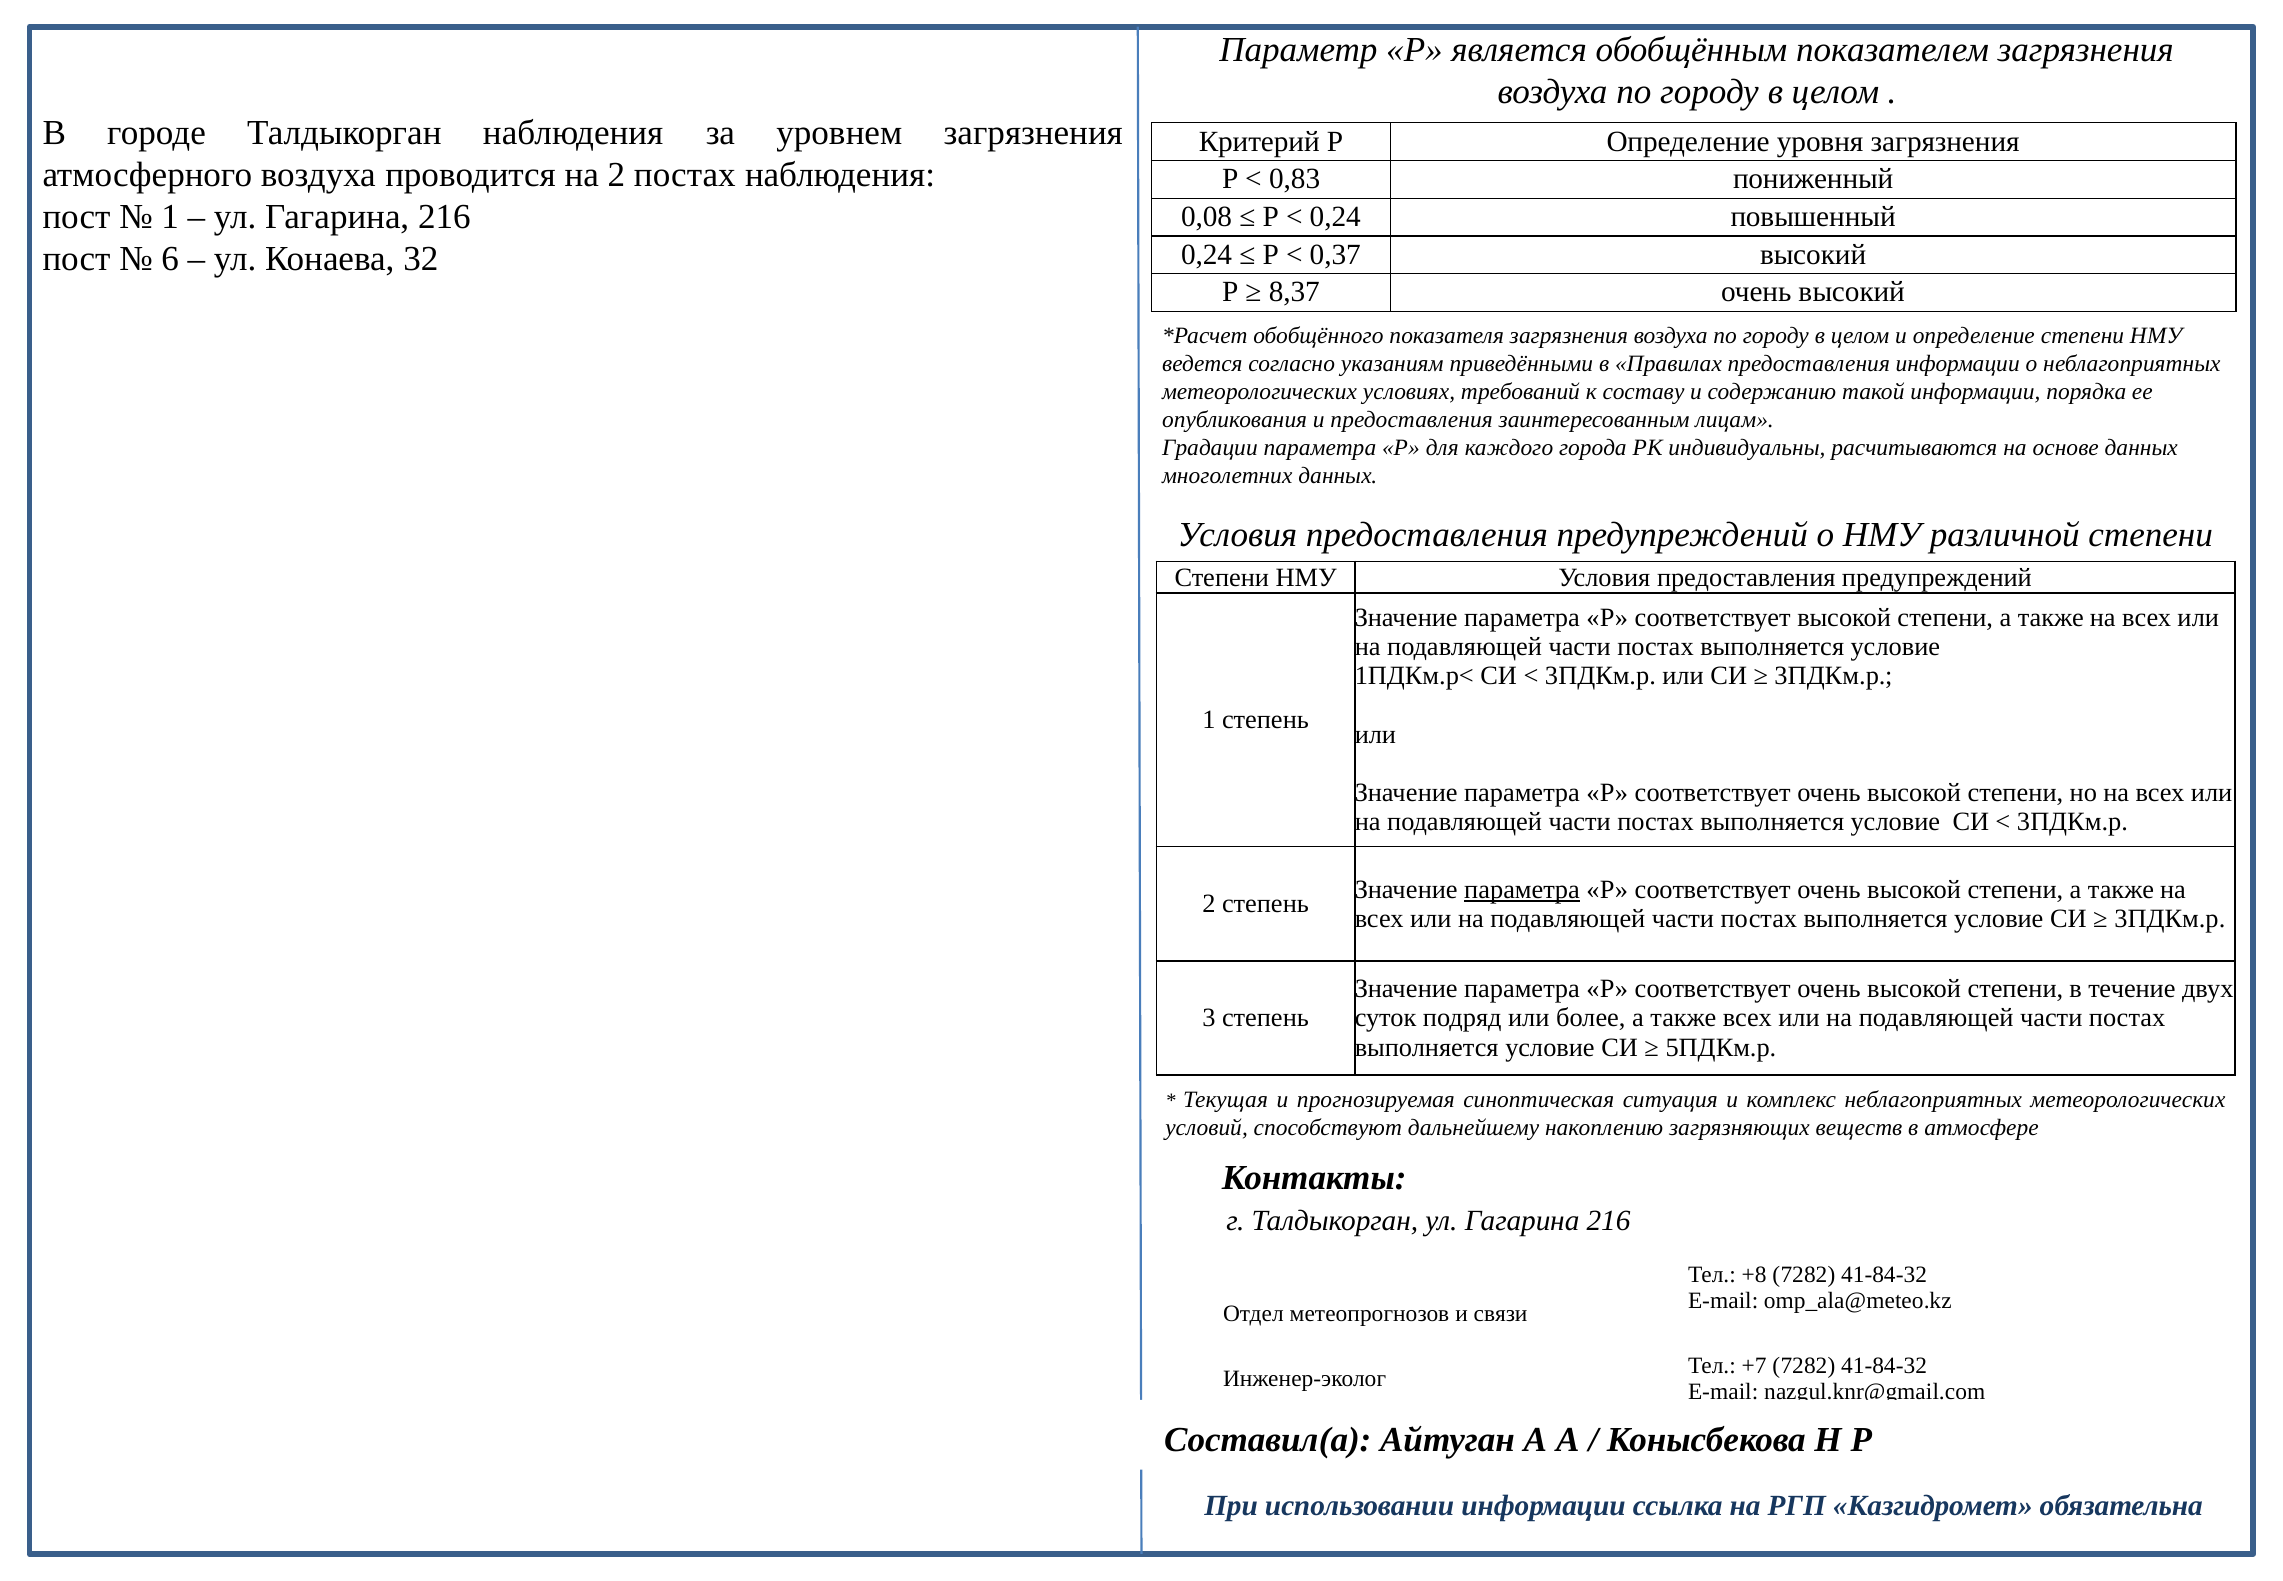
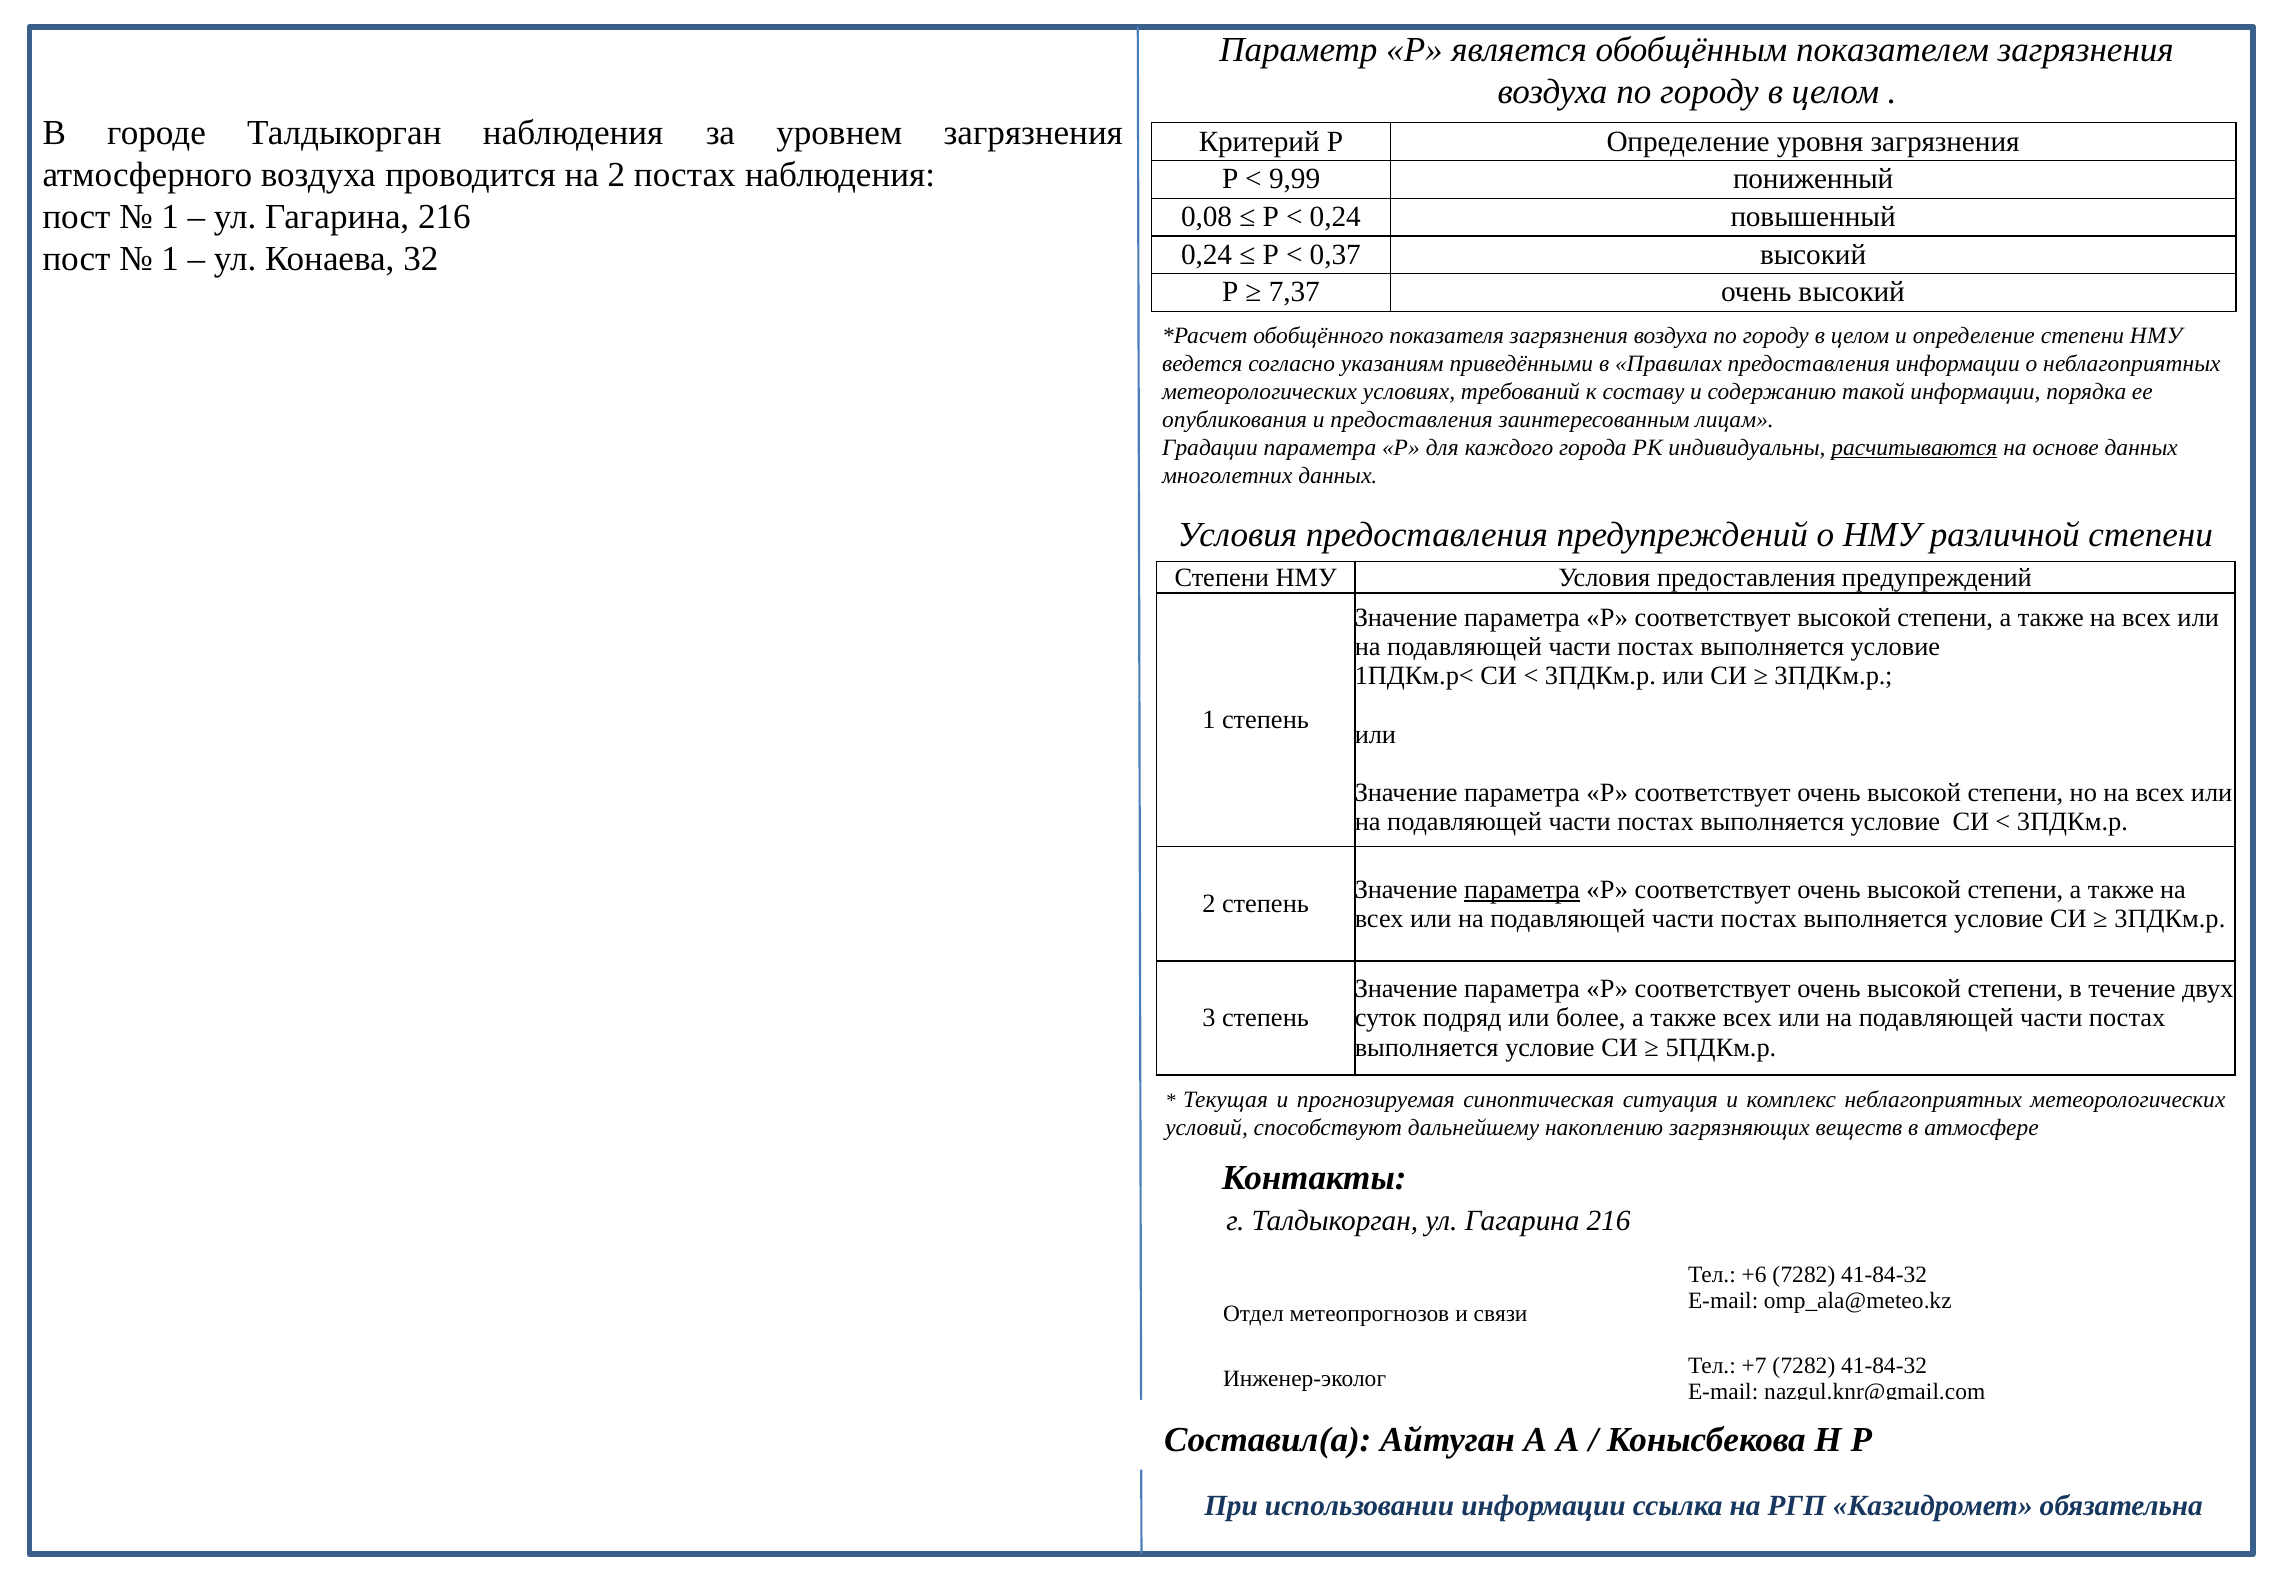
0,83: 0,83 -> 9,99
6 at (170, 259): 6 -> 1
8,37: 8,37 -> 7,37
расчитываются underline: none -> present
+8: +8 -> +6
